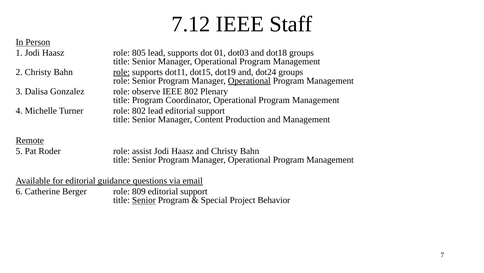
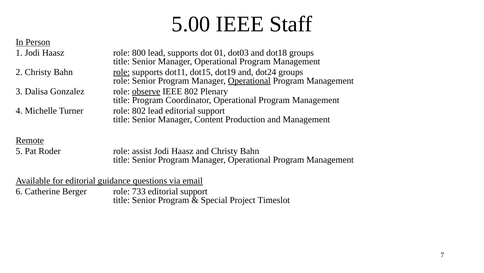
7.12: 7.12 -> 5.00
805: 805 -> 800
observe underline: none -> present
809: 809 -> 733
Senior at (144, 200) underline: present -> none
Behavior: Behavior -> Timeslot
